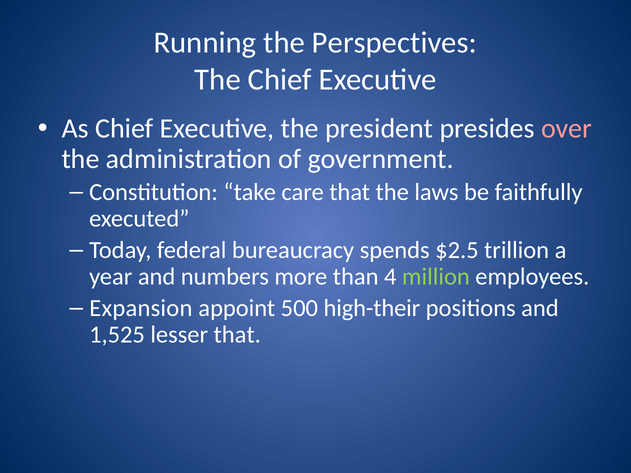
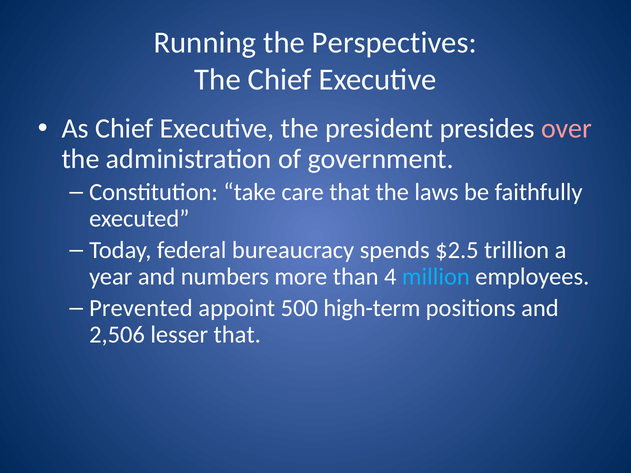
million colour: light green -> light blue
Expansion: Expansion -> Prevented
high-their: high-their -> high-term
1,525: 1,525 -> 2,506
